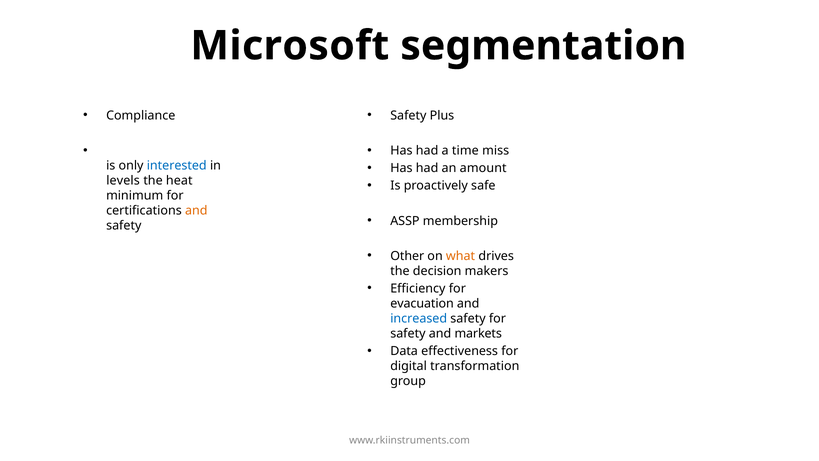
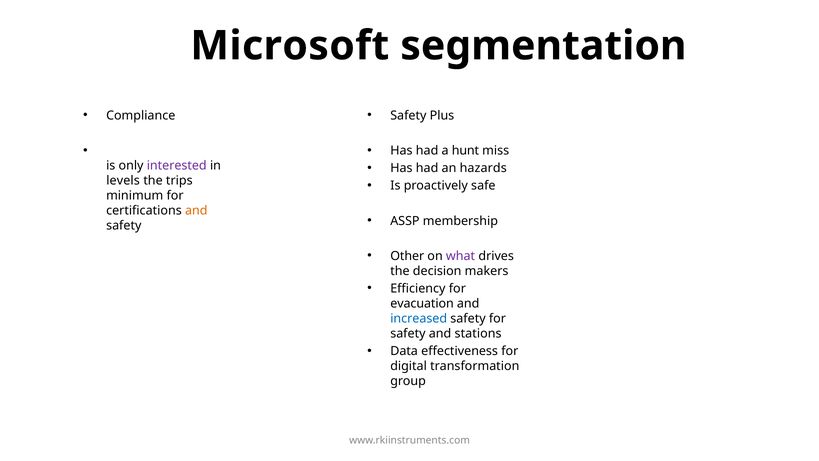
time: time -> hunt
amount: amount -> hazards
interested colour: blue -> purple
heat: heat -> trips
what colour: orange -> purple
markets: markets -> stations
